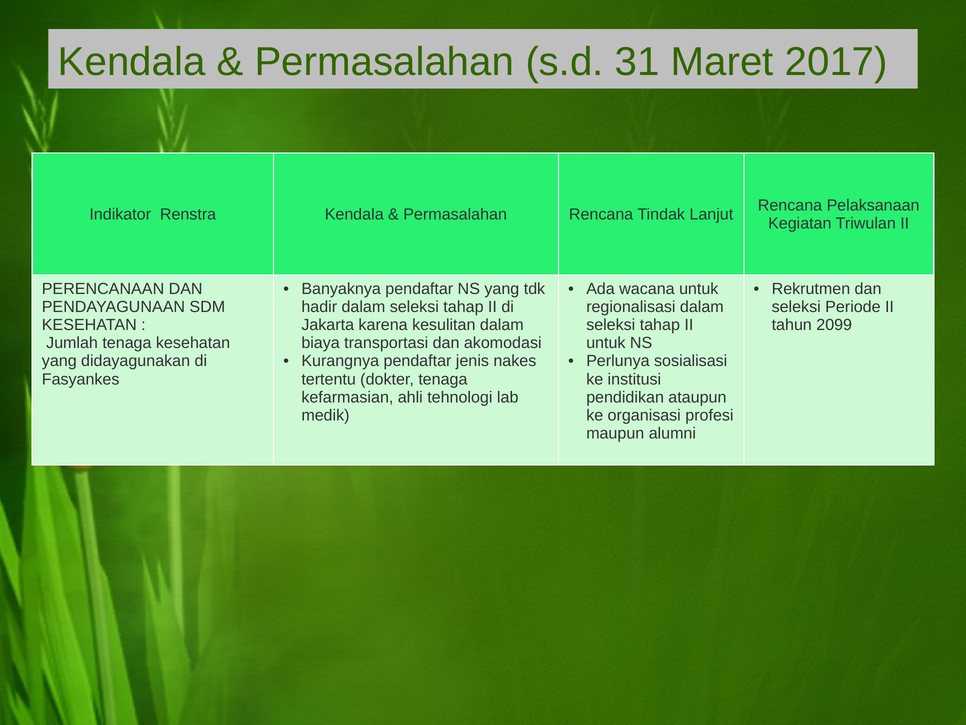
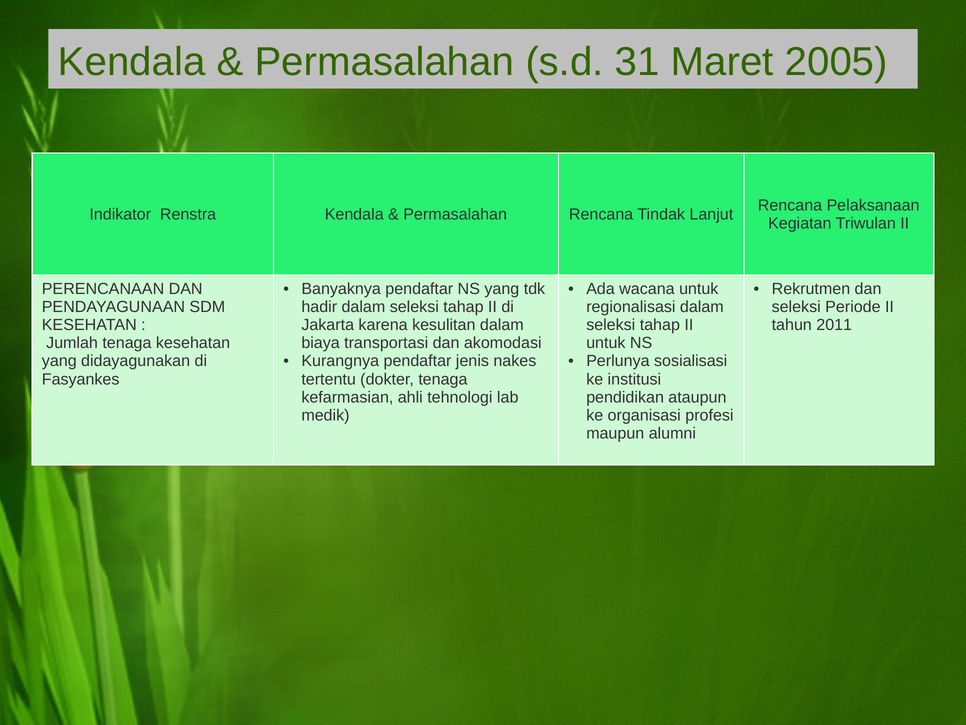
2017: 2017 -> 2005
2099: 2099 -> 2011
